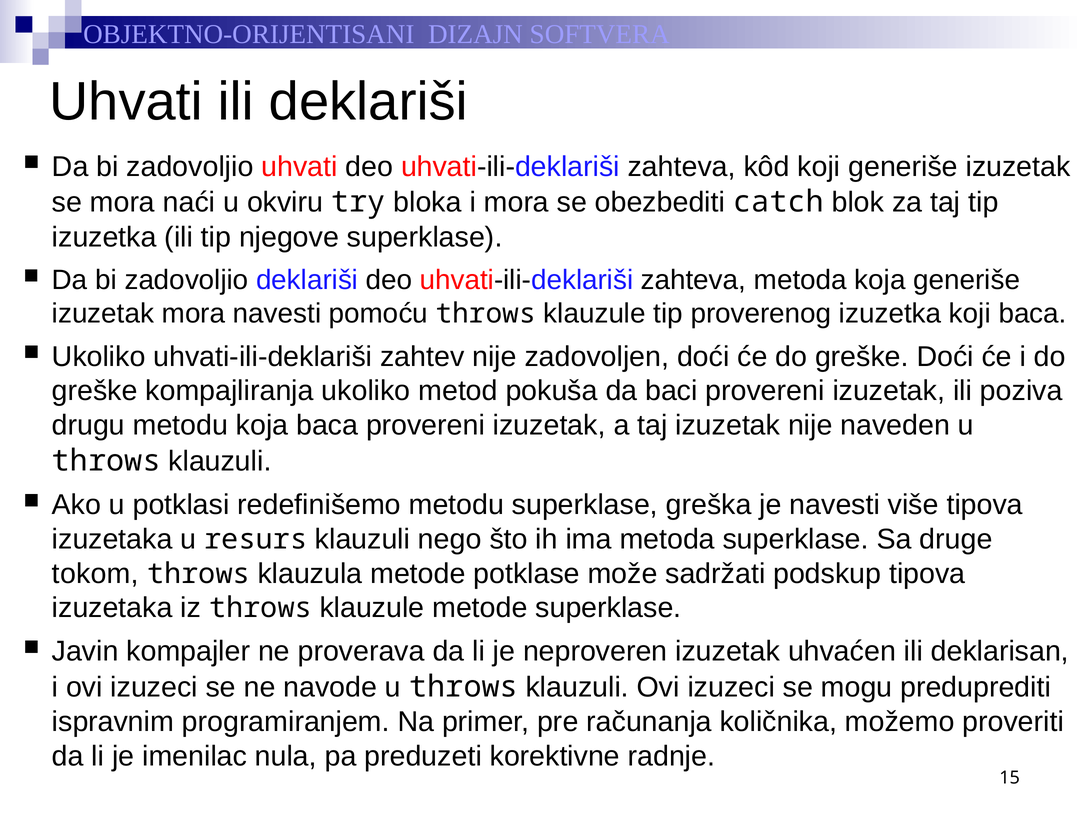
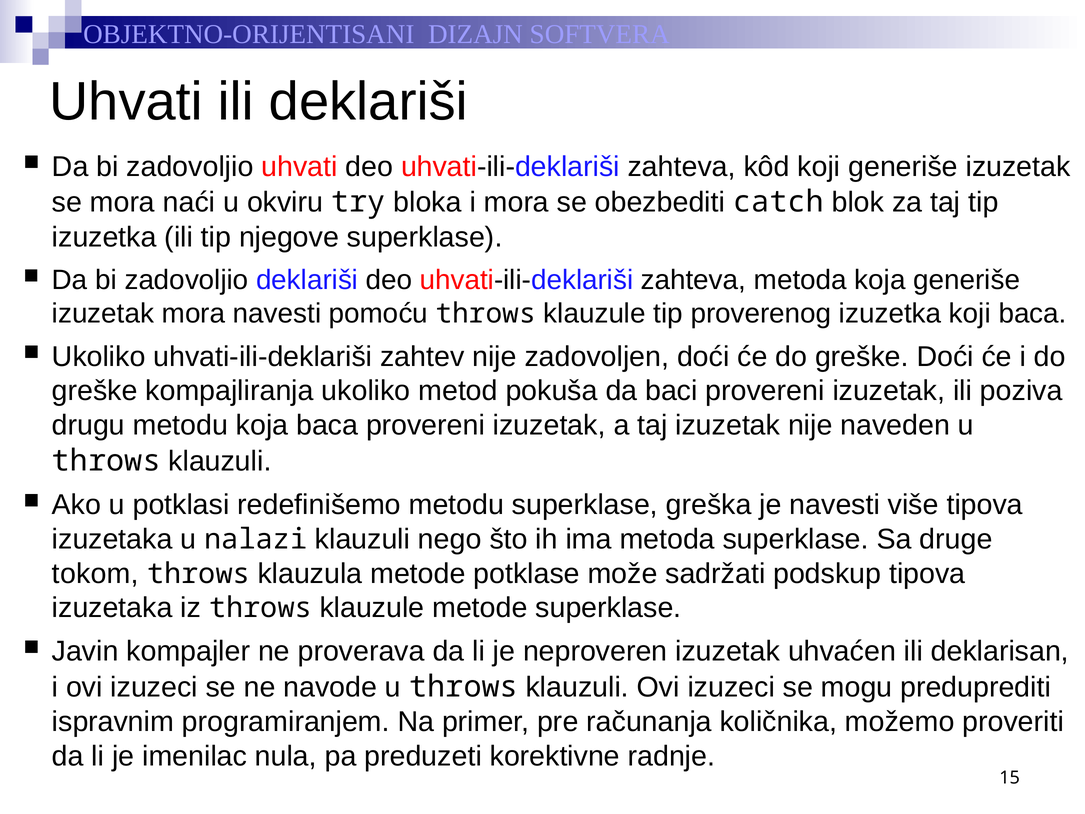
resurs: resurs -> nalazi
